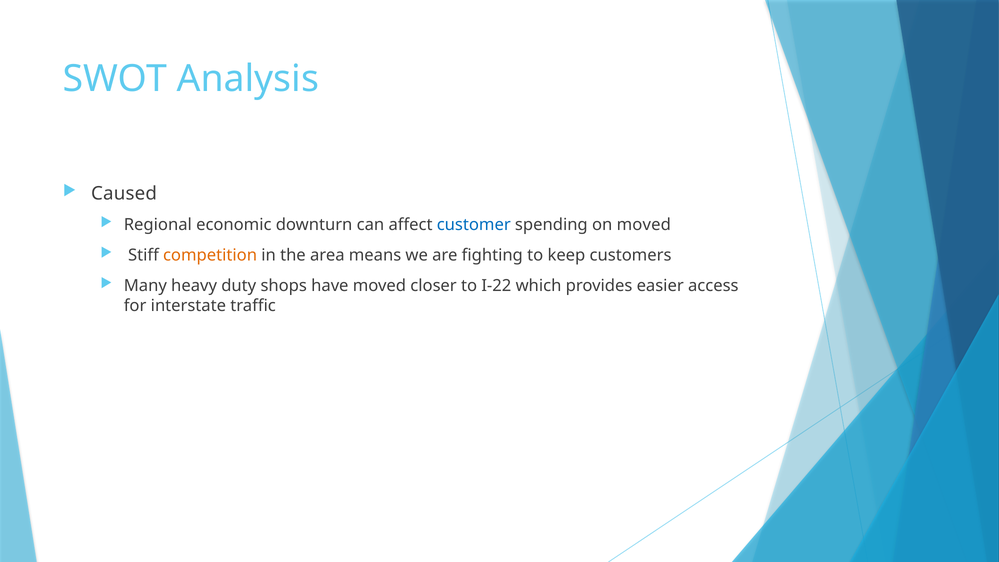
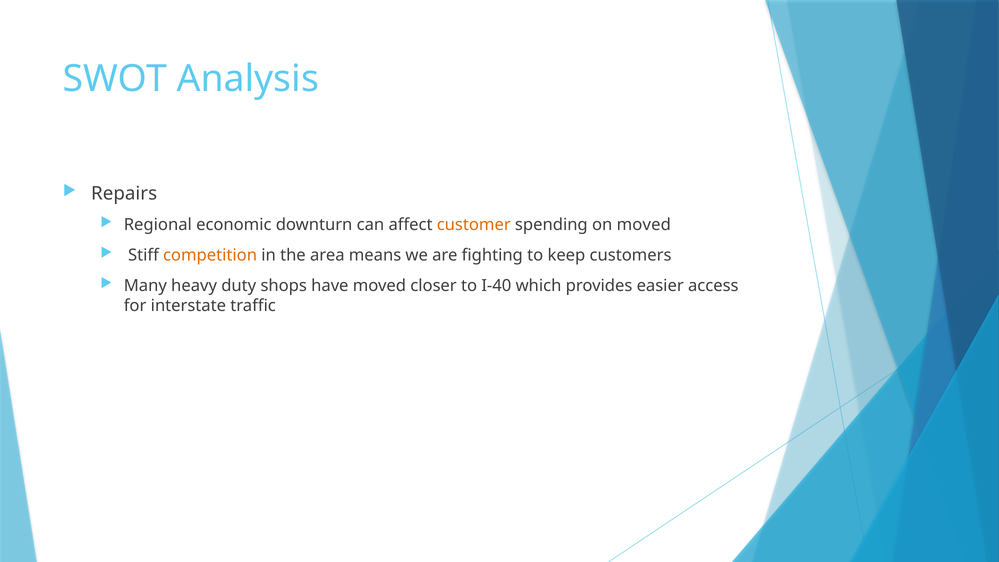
Caused: Caused -> Repairs
customer colour: blue -> orange
I-22: I-22 -> I-40
